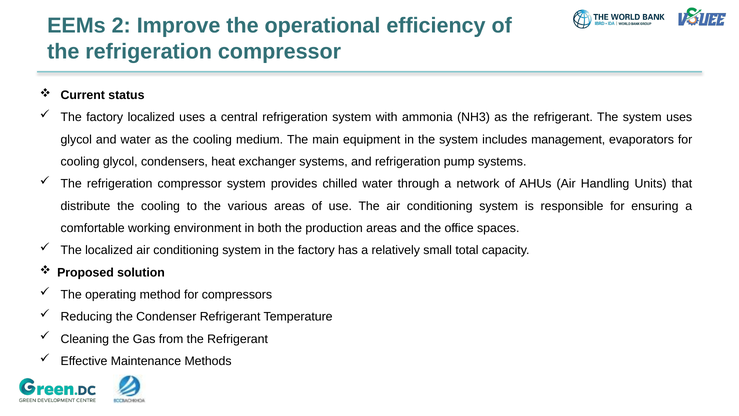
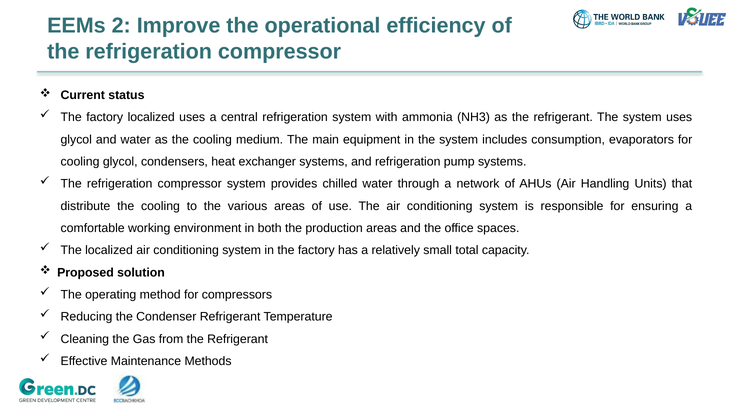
management: management -> consumption
